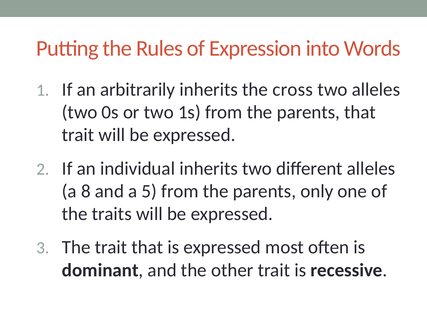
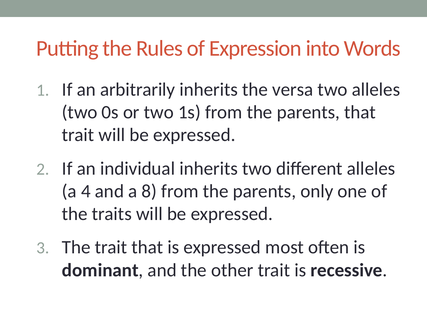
cross: cross -> versa
8: 8 -> 4
5: 5 -> 8
